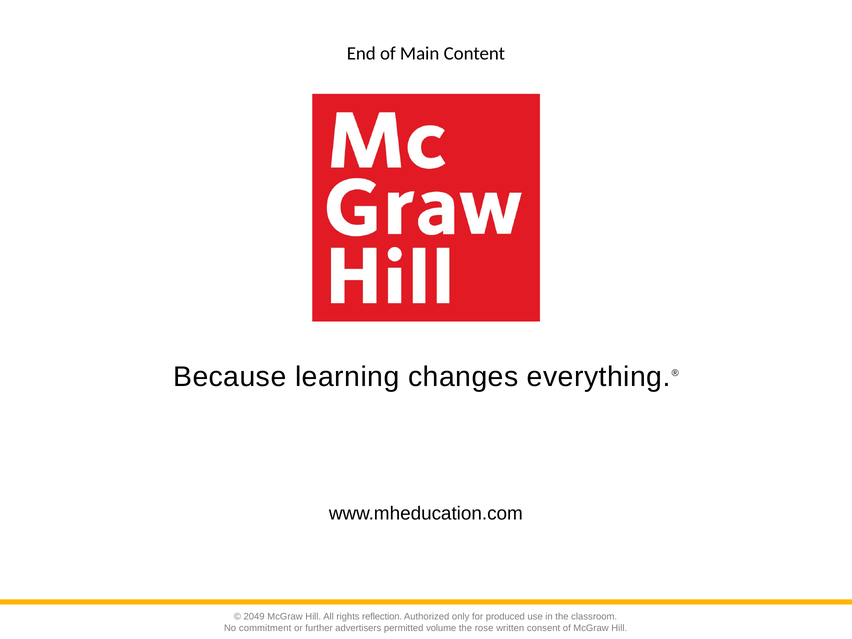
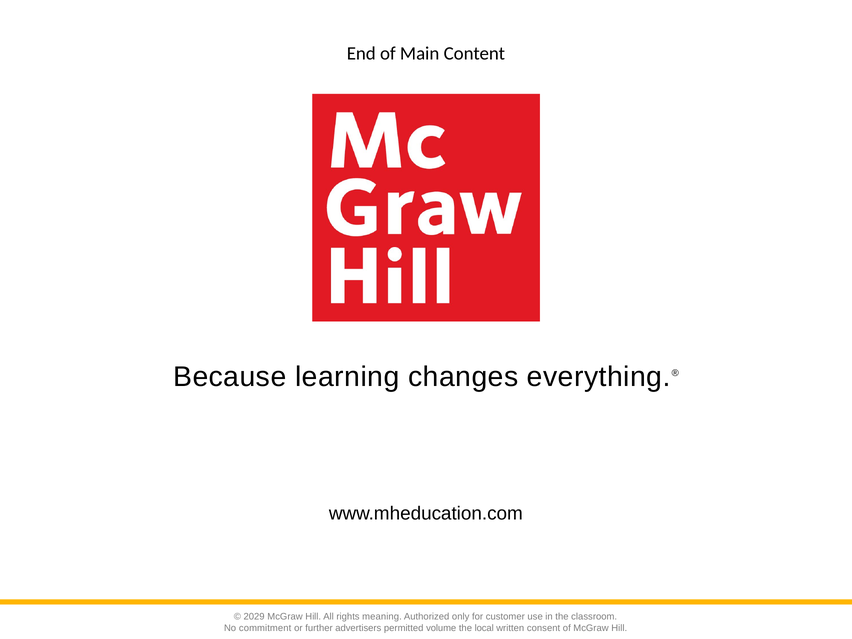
2049: 2049 -> 2029
reflection: reflection -> meaning
produced: produced -> customer
rose: rose -> local
